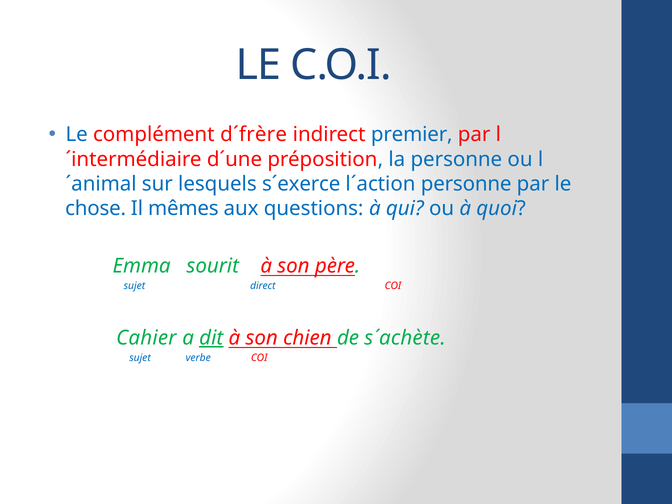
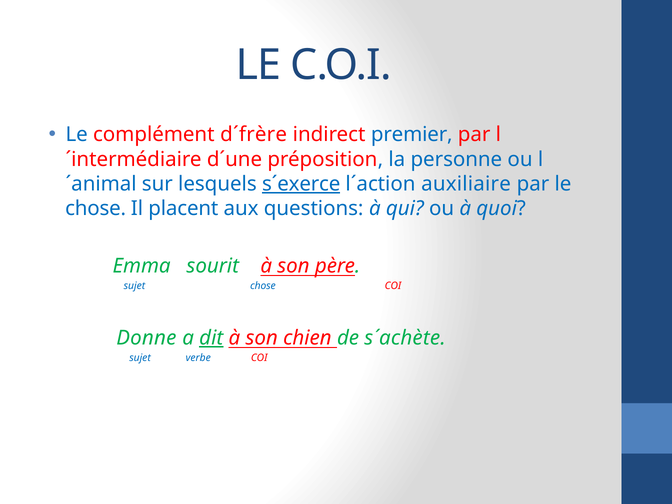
s´exerce underline: none -> present
l´action personne: personne -> auxiliaire
mêmes: mêmes -> placent
sujet direct: direct -> chose
Cahier: Cahier -> Donne
